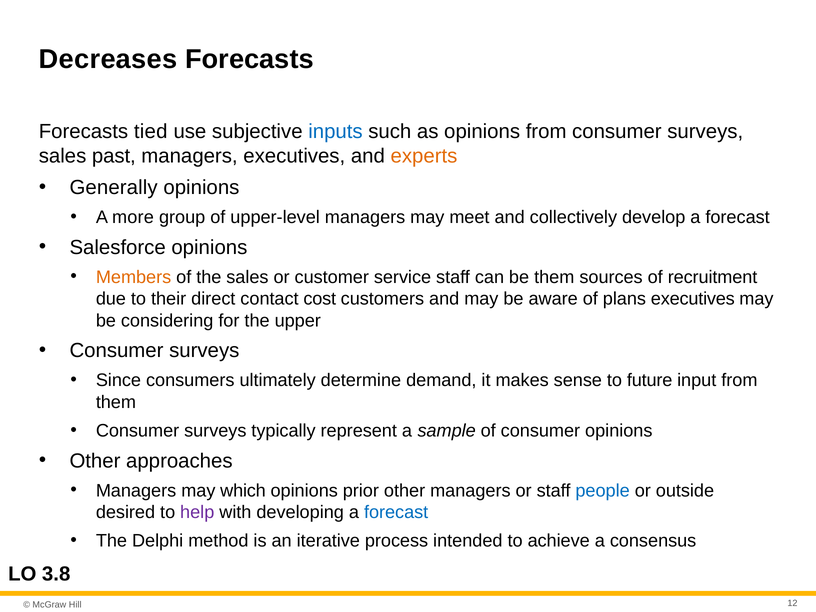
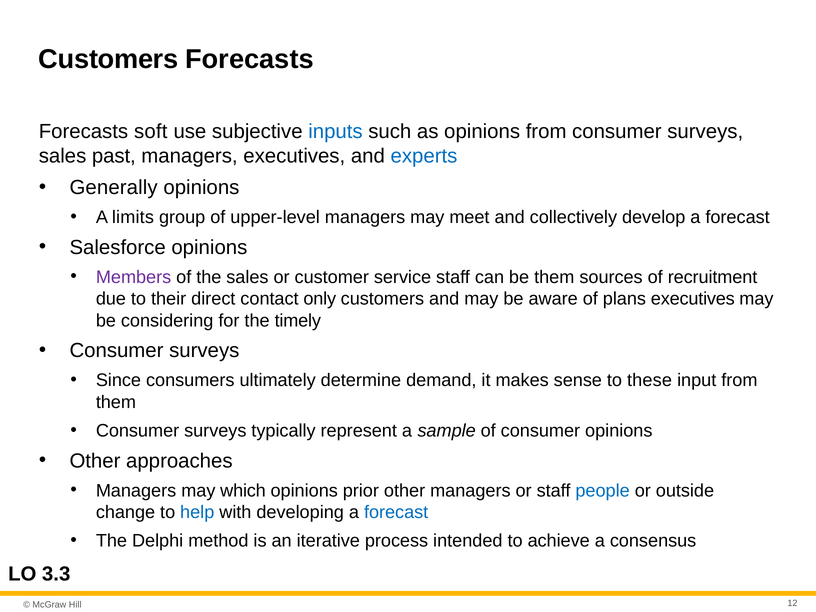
Decreases at (108, 59): Decreases -> Customers
tied: tied -> soft
experts colour: orange -> blue
more: more -> limits
Members colour: orange -> purple
cost: cost -> only
upper: upper -> timely
future: future -> these
desired: desired -> change
help colour: purple -> blue
3.8: 3.8 -> 3.3
